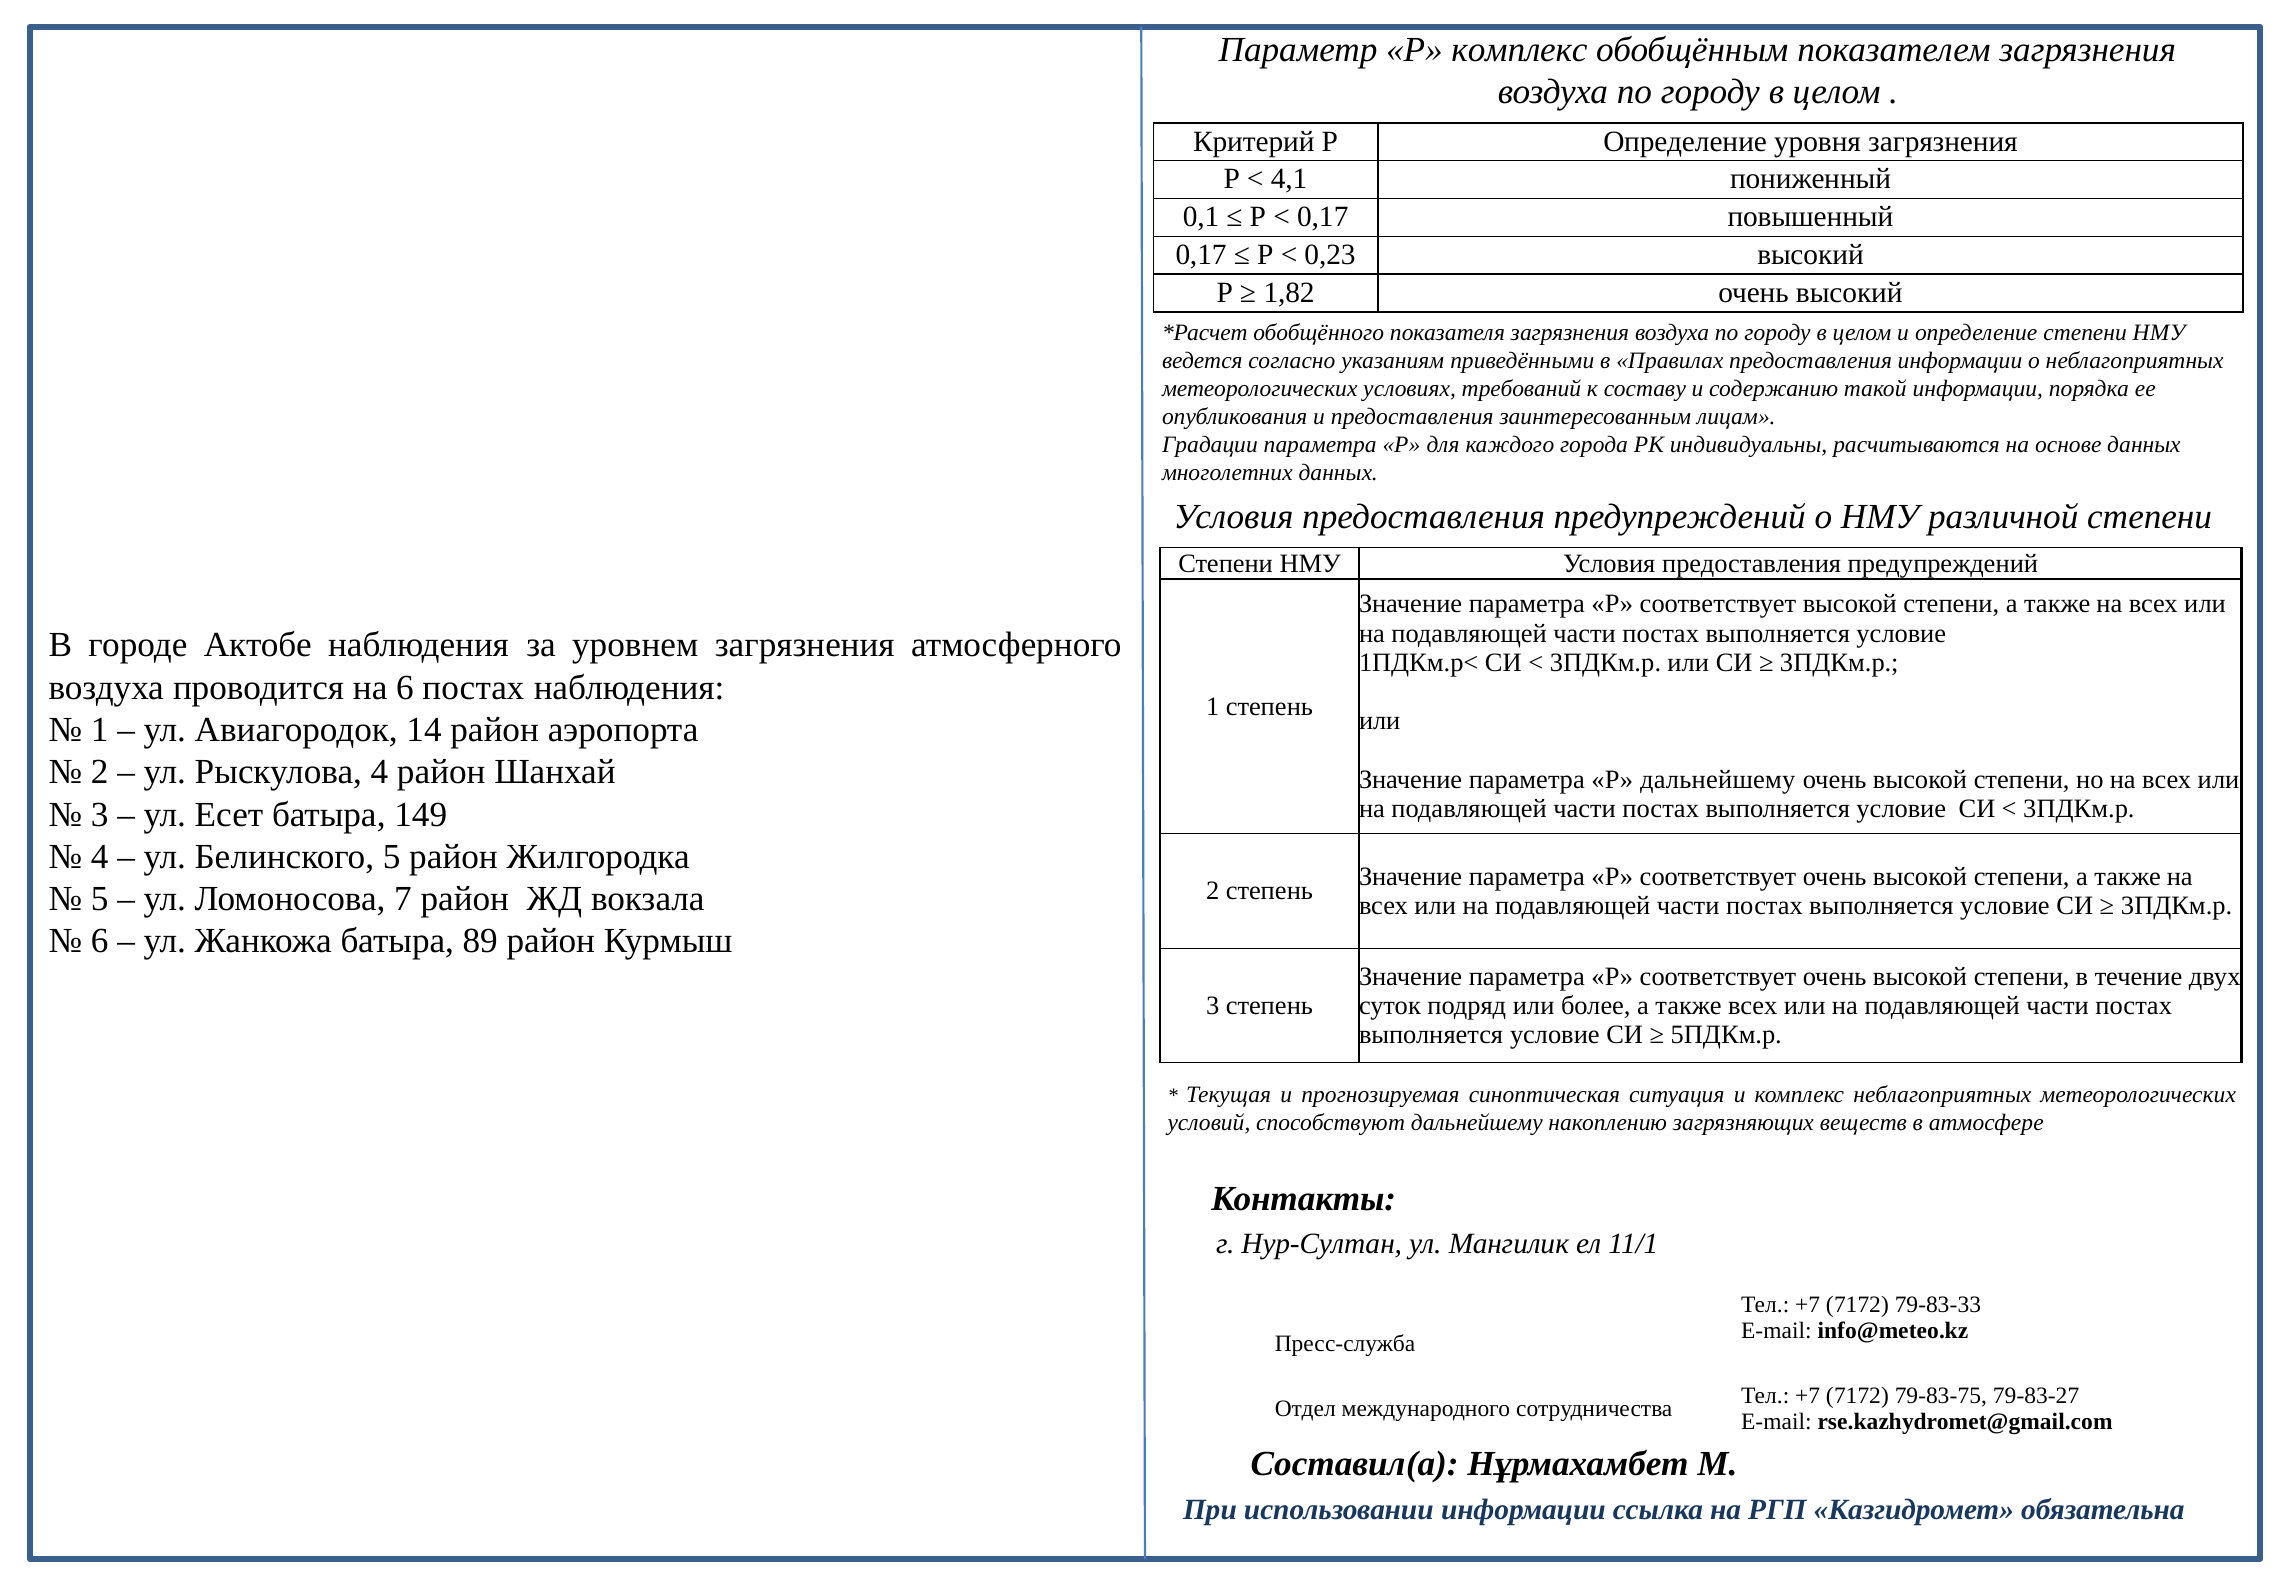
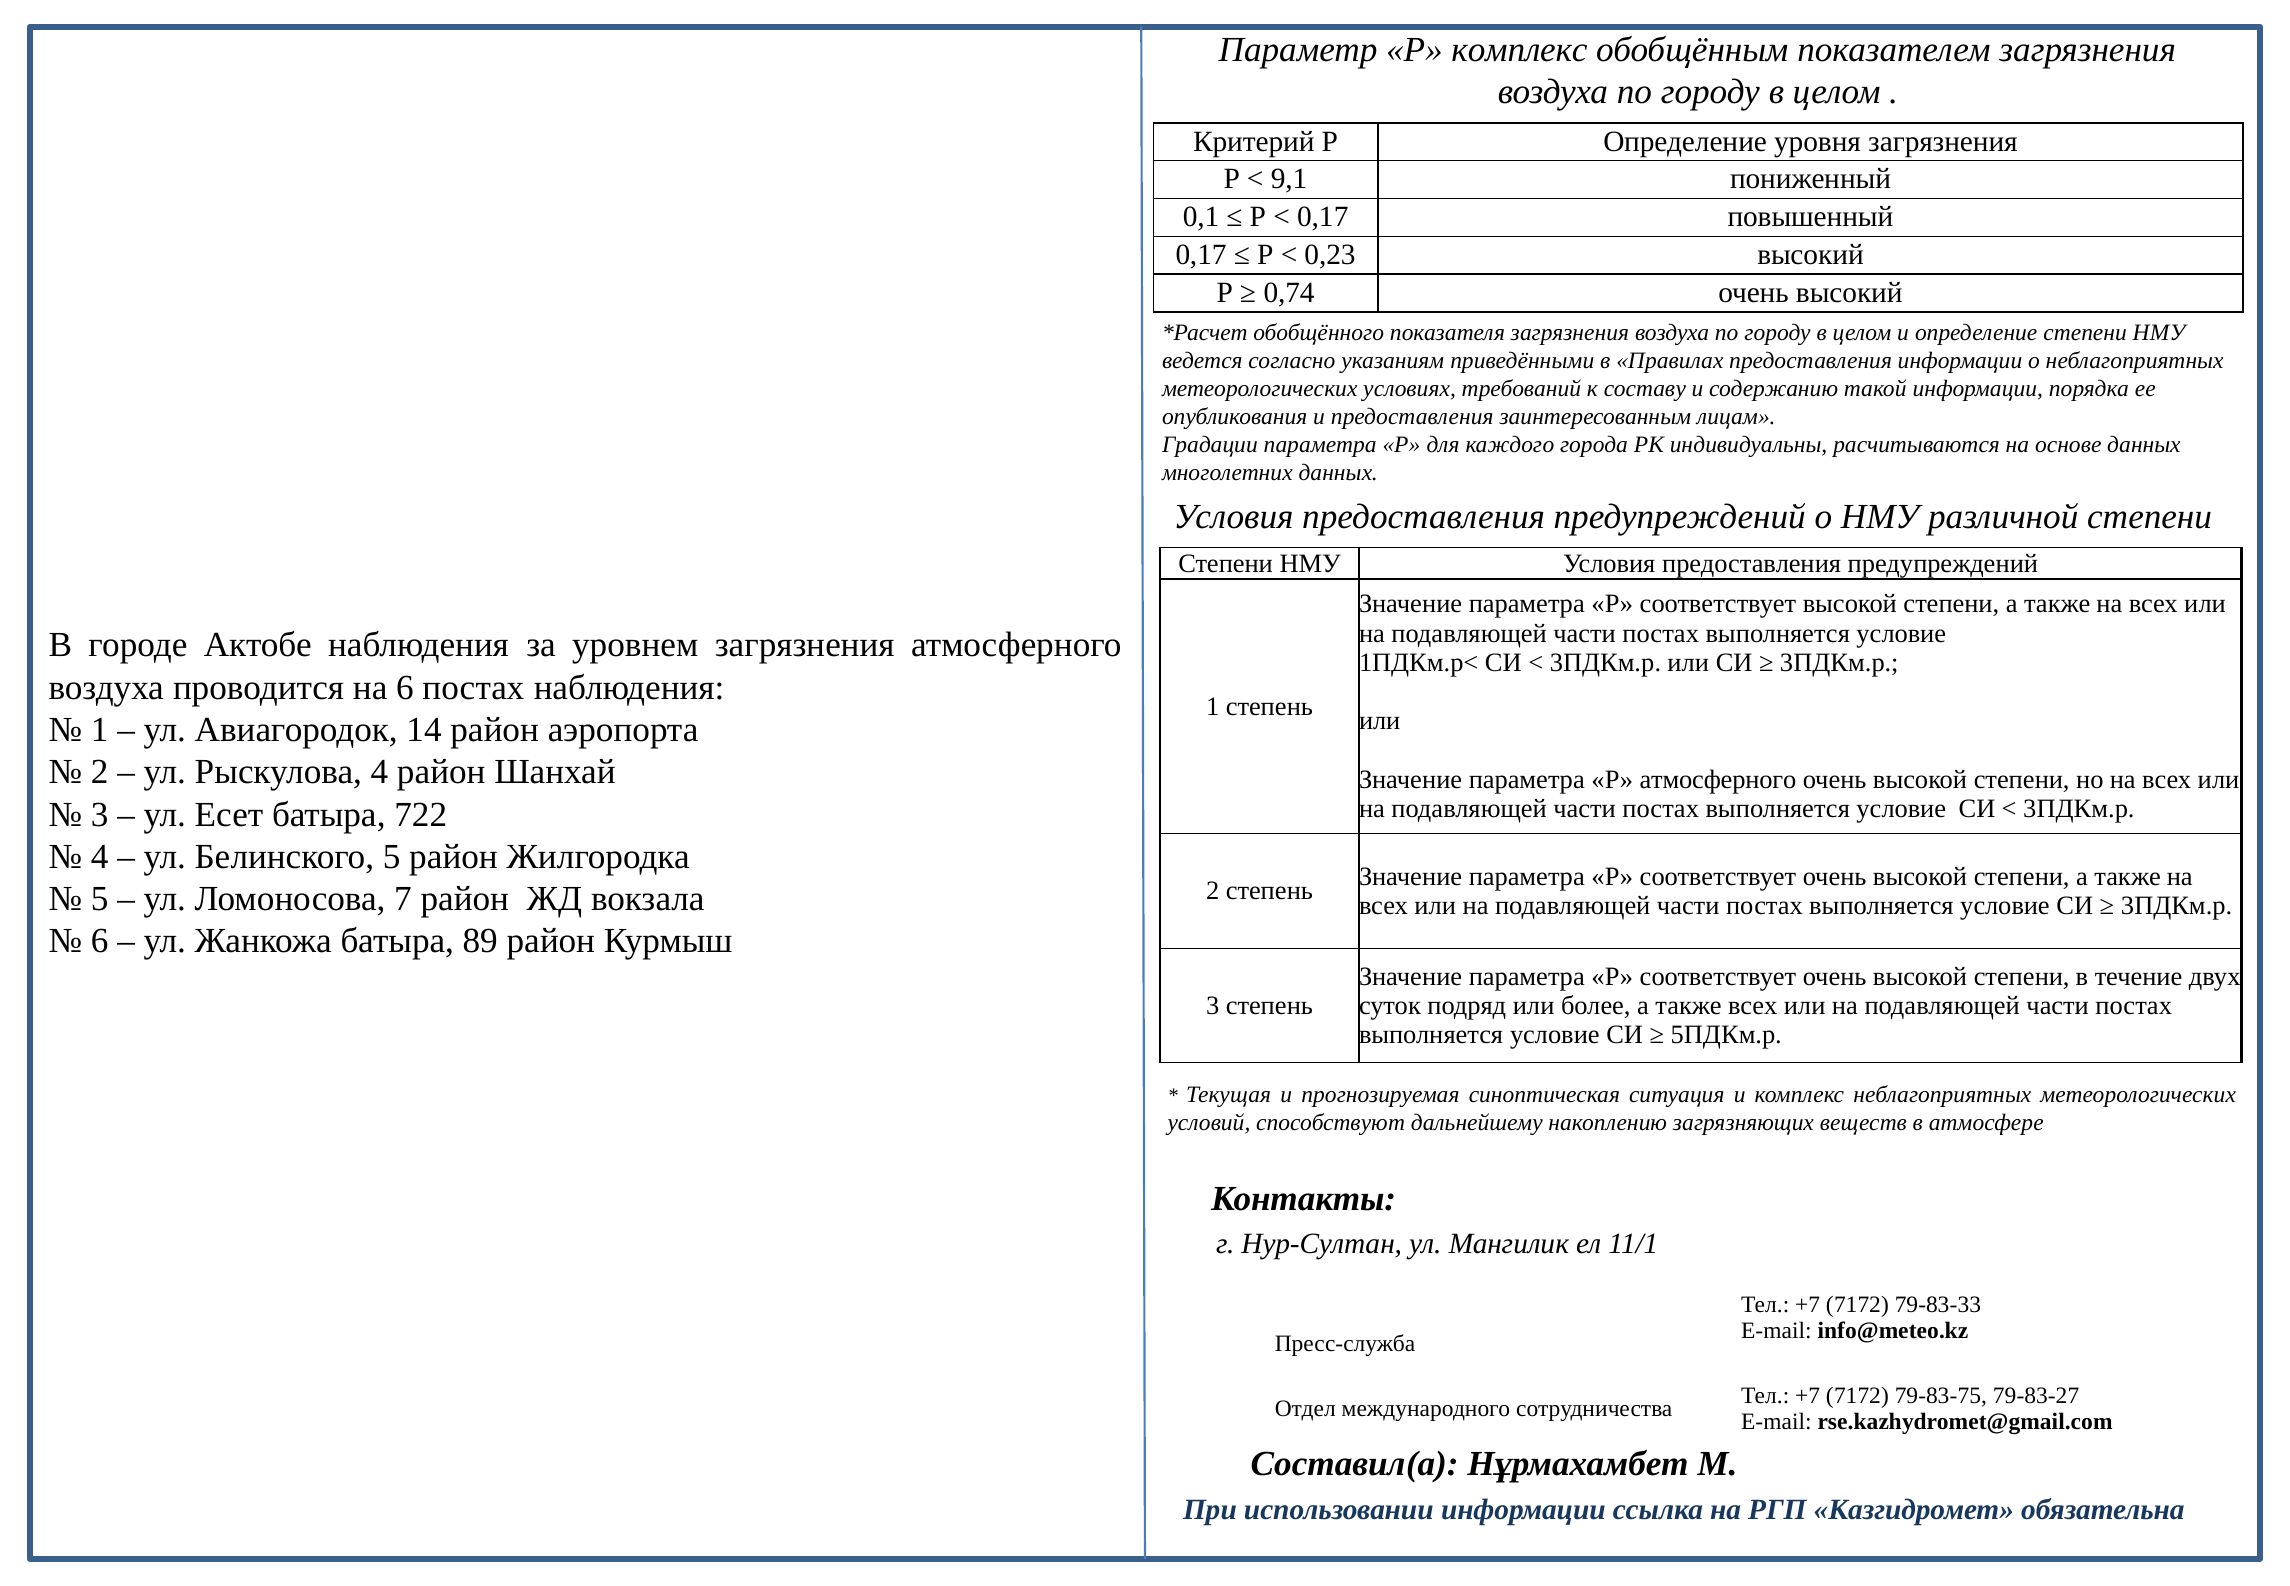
4,1: 4,1 -> 9,1
1,82: 1,82 -> 0,74
Р дальнейшему: дальнейшему -> атмосферного
149: 149 -> 722
